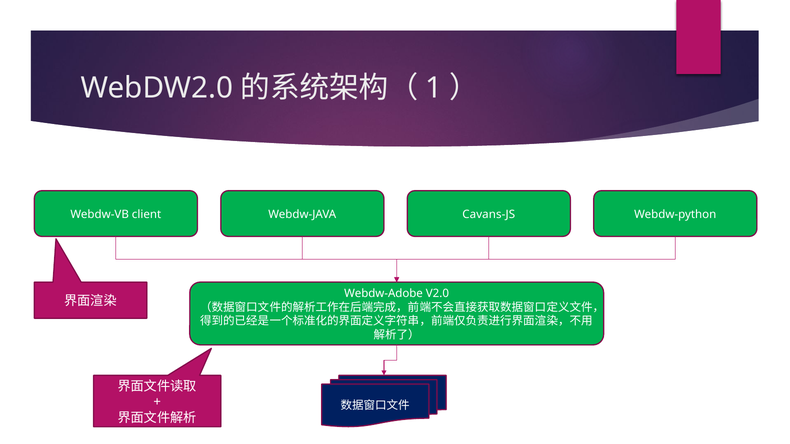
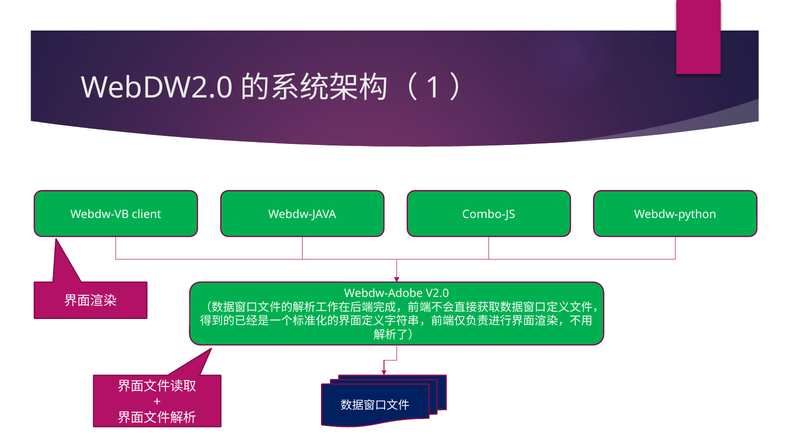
Cavans-JS: Cavans-JS -> Combo-JS
